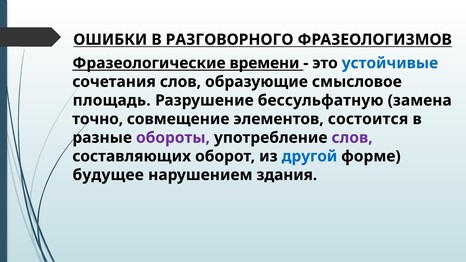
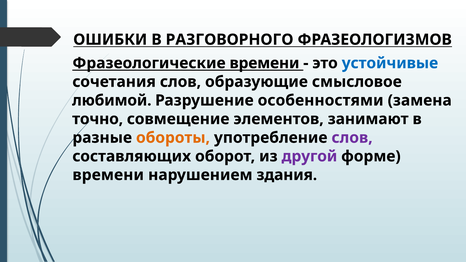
площадь: площадь -> любимой
бессульфатную: бессульфатную -> особенностями
состоится: состоится -> занимают
обороты colour: purple -> orange
другой colour: blue -> purple
будущее at (108, 175): будущее -> времени
